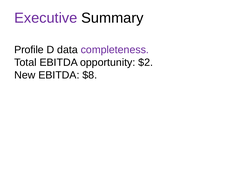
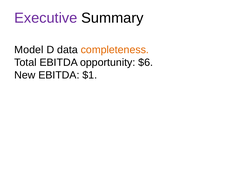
Profile: Profile -> Model
completeness colour: purple -> orange
$2: $2 -> $6
$8: $8 -> $1
